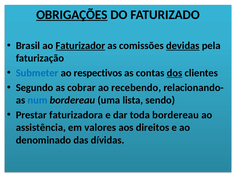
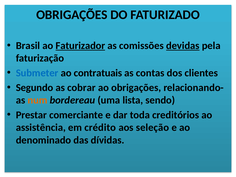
OBRIGAÇÕES at (72, 15) underline: present -> none
respectivos: respectivos -> contratuais
dos underline: present -> none
ao recebendo: recebendo -> obrigações
num colour: blue -> orange
faturizadora: faturizadora -> comerciante
toda bordereau: bordereau -> creditórios
valores: valores -> crédito
direitos: direitos -> seleção
